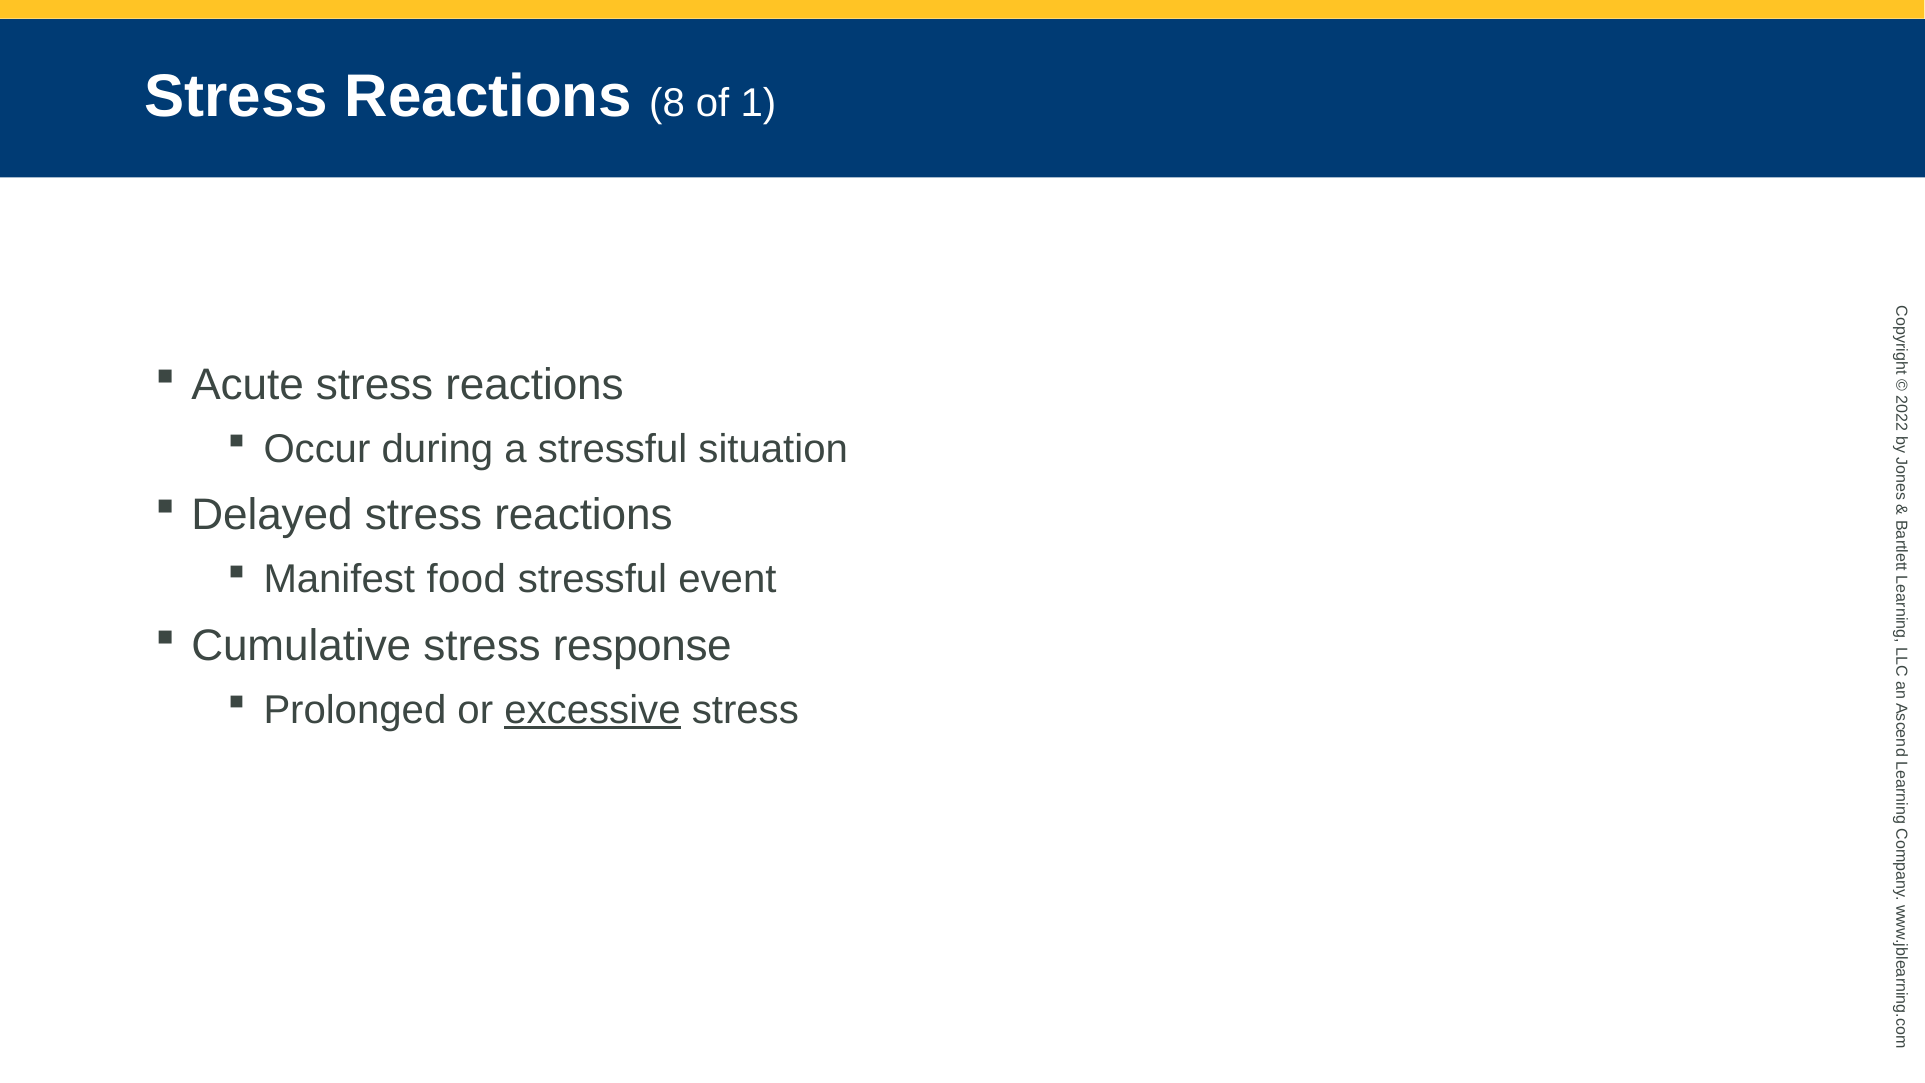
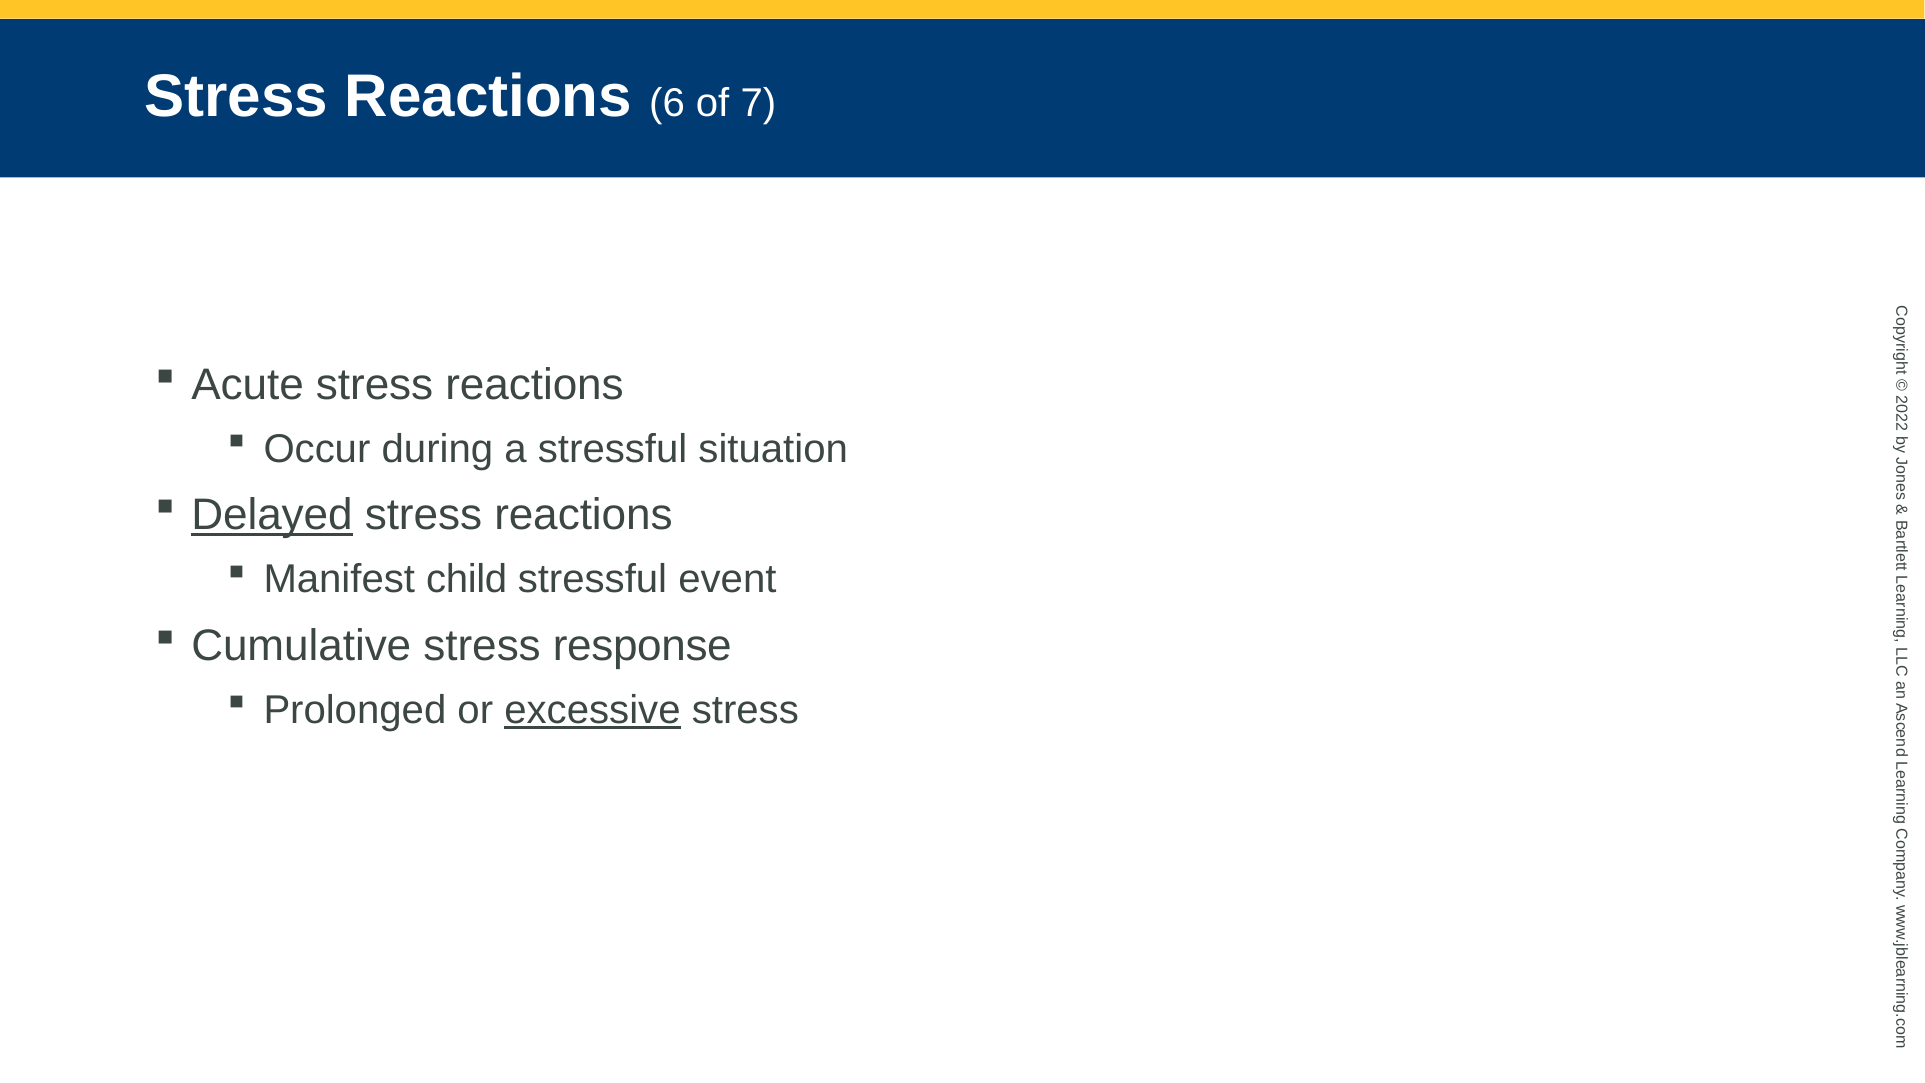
8: 8 -> 6
1: 1 -> 7
Delayed underline: none -> present
food: food -> child
